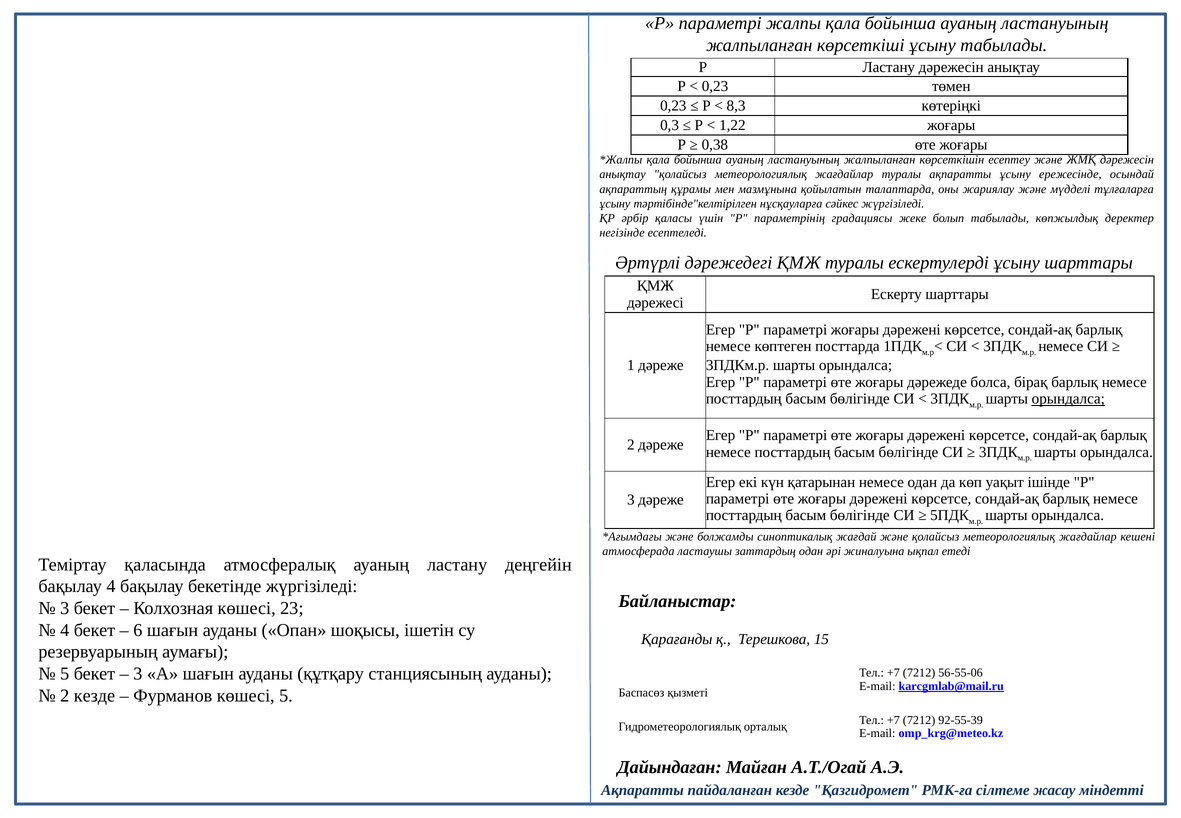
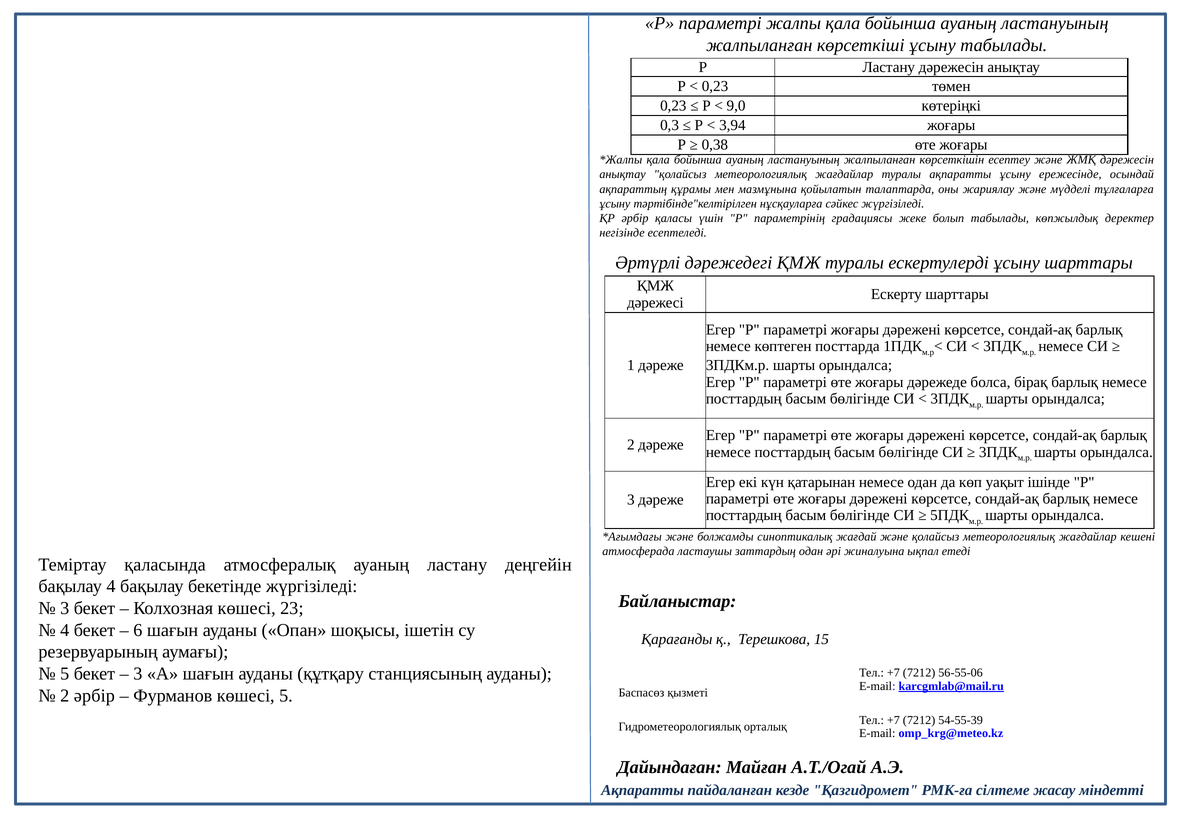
8,3: 8,3 -> 9,0
1,22: 1,22 -> 3,94
орындалса at (1068, 399) underline: present -> none
2 кезде: кезде -> әрбір
92-55-39: 92-55-39 -> 54-55-39
